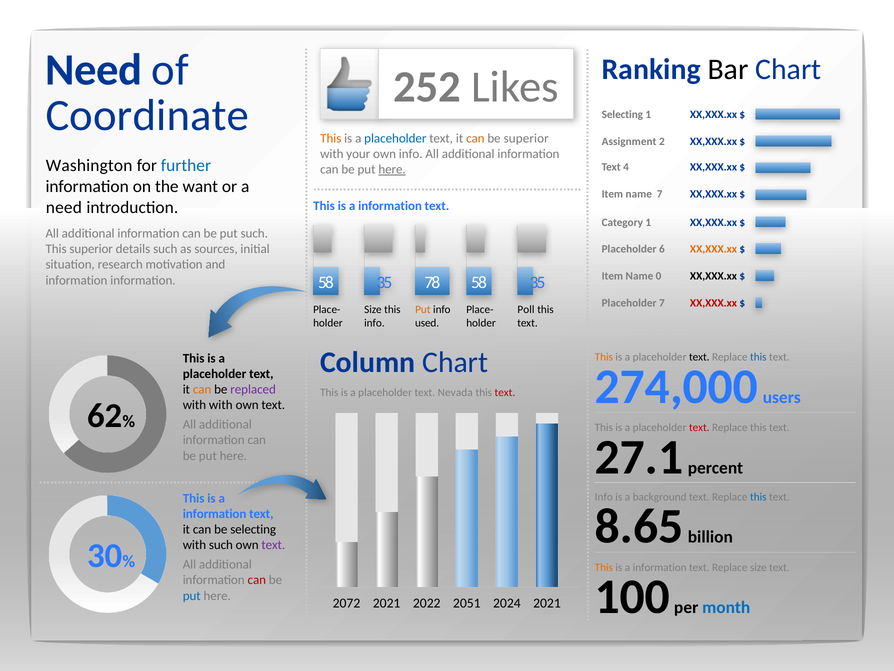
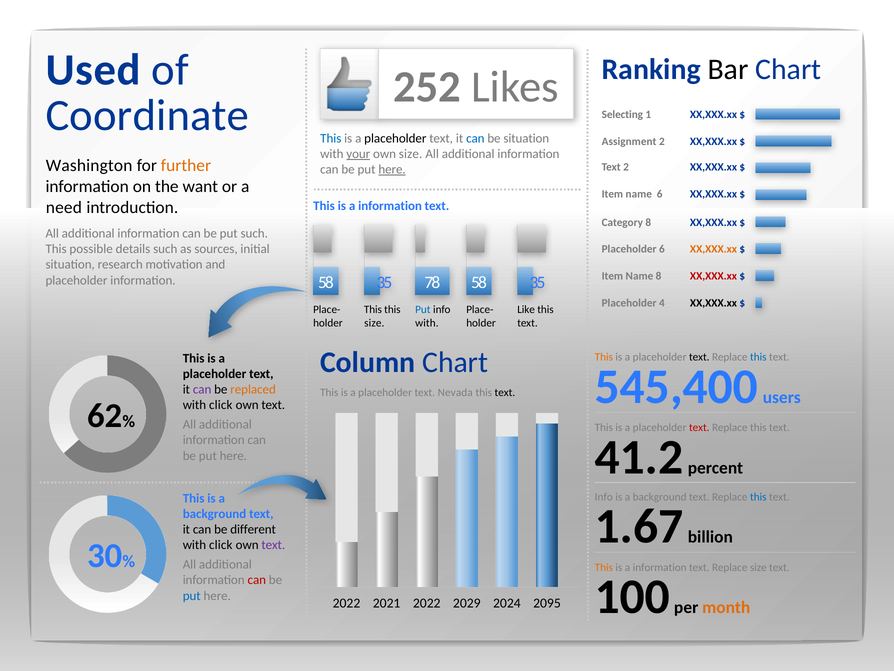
Need at (94, 70): Need -> Used
This at (331, 138) colour: orange -> blue
placeholder at (395, 138) colour: blue -> black
can at (475, 138) colour: orange -> blue
be superior: superior -> situation
your underline: none -> present
own info: info -> size
further colour: blue -> orange
Text 4: 4 -> 2
name 7: 7 -> 6
Category 1: 1 -> 8
This superior: superior -> possible
Name 0: 0 -> 8
XX,XXX.xx at (713, 276) colour: black -> red
information at (76, 280): information -> placeholder
Placeholder 7: 7 -> 4
XX,XXX.xx at (713, 303) colour: red -> black
Size at (373, 309): Size -> This
Put at (423, 309) colour: orange -> blue
Poll: Poll -> Like
info at (374, 323): info -> size
used at (427, 323): used -> with
274,000: 274,000 -> 545,400
can at (202, 389) colour: orange -> purple
replaced colour: purple -> orange
text at (505, 392) colour: red -> black
with at (221, 405): with -> click
27.1: 27.1 -> 41.2
8.65: 8.65 -> 1.67
information at (215, 513): information -> background
be selecting: selecting -> different
such at (221, 545): such -> click
month colour: blue -> orange
2072 at (346, 603): 2072 -> 2022
2051: 2051 -> 2029
2024 2021: 2021 -> 2095
